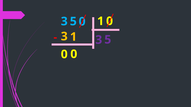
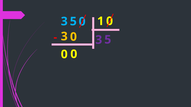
1: 1 -> 0
